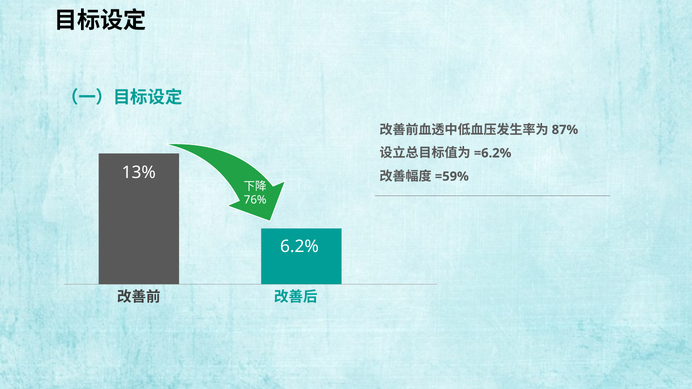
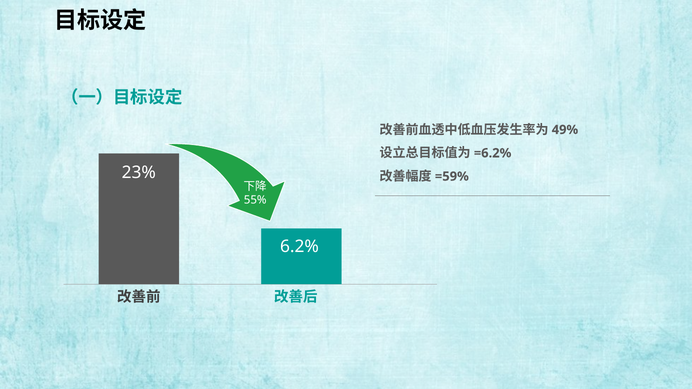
87%: 87% -> 49%
13%: 13% -> 23%
76%: 76% -> 55%
